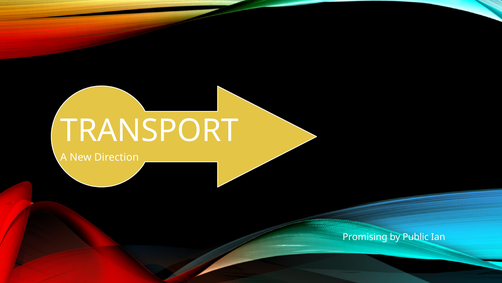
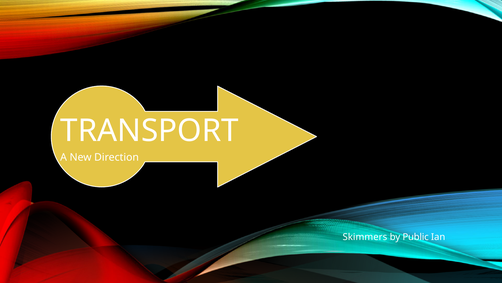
Promising: Promising -> Skimmers
